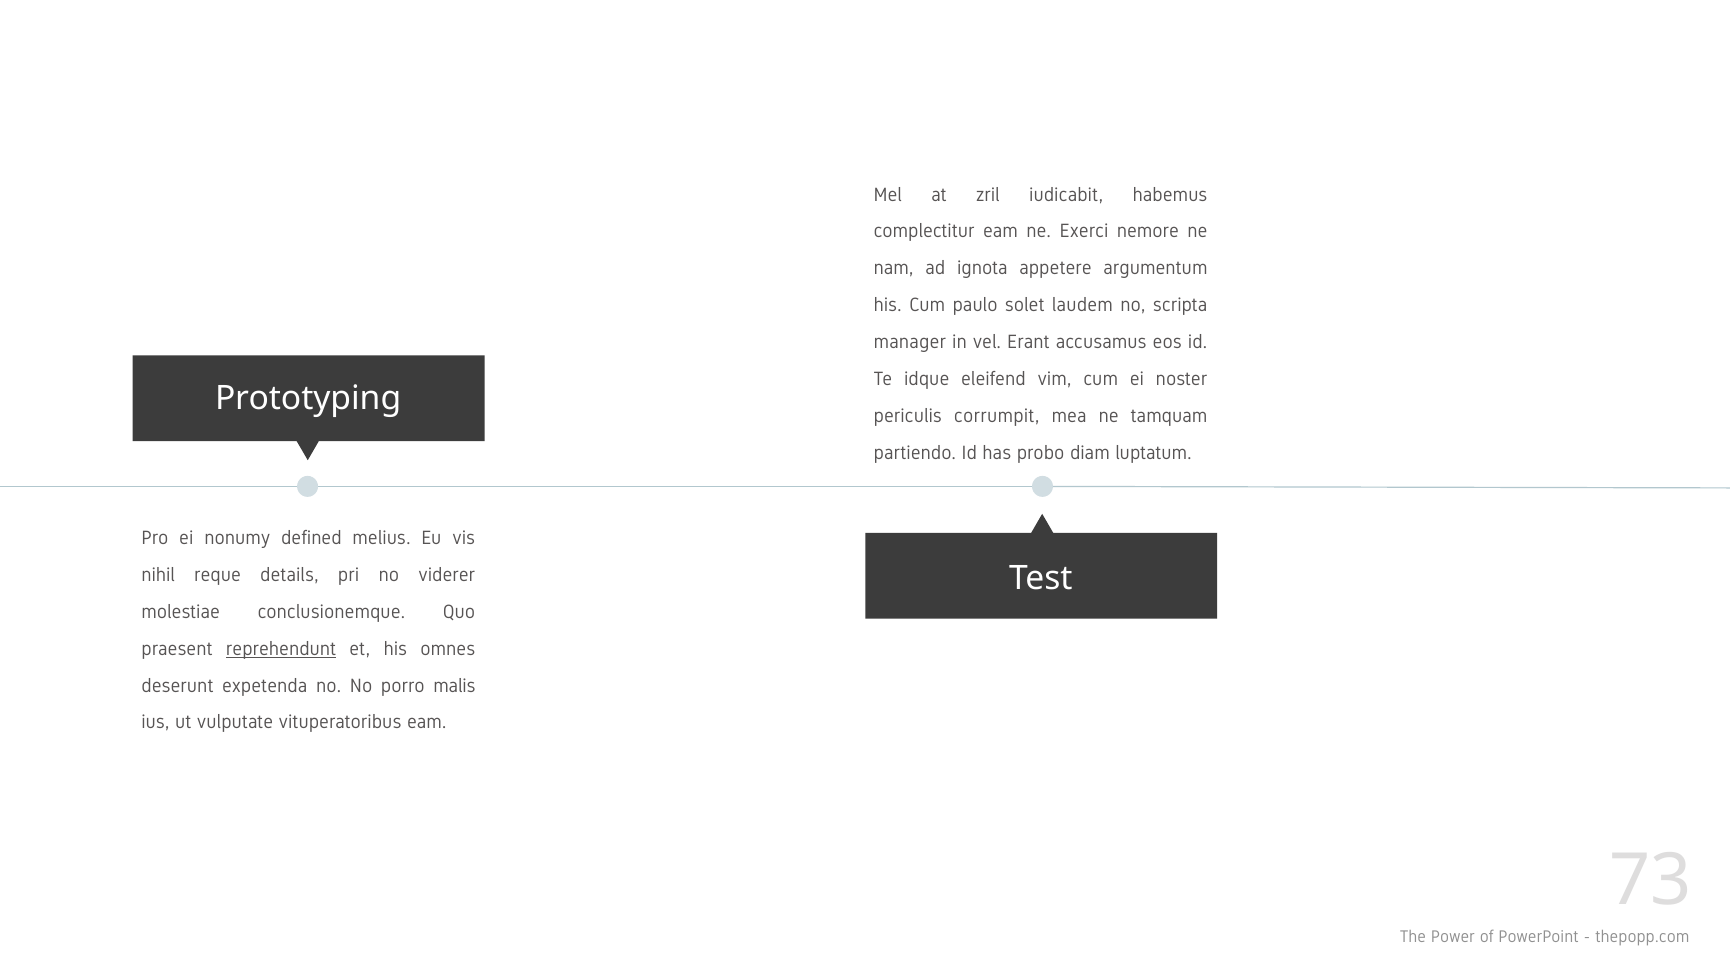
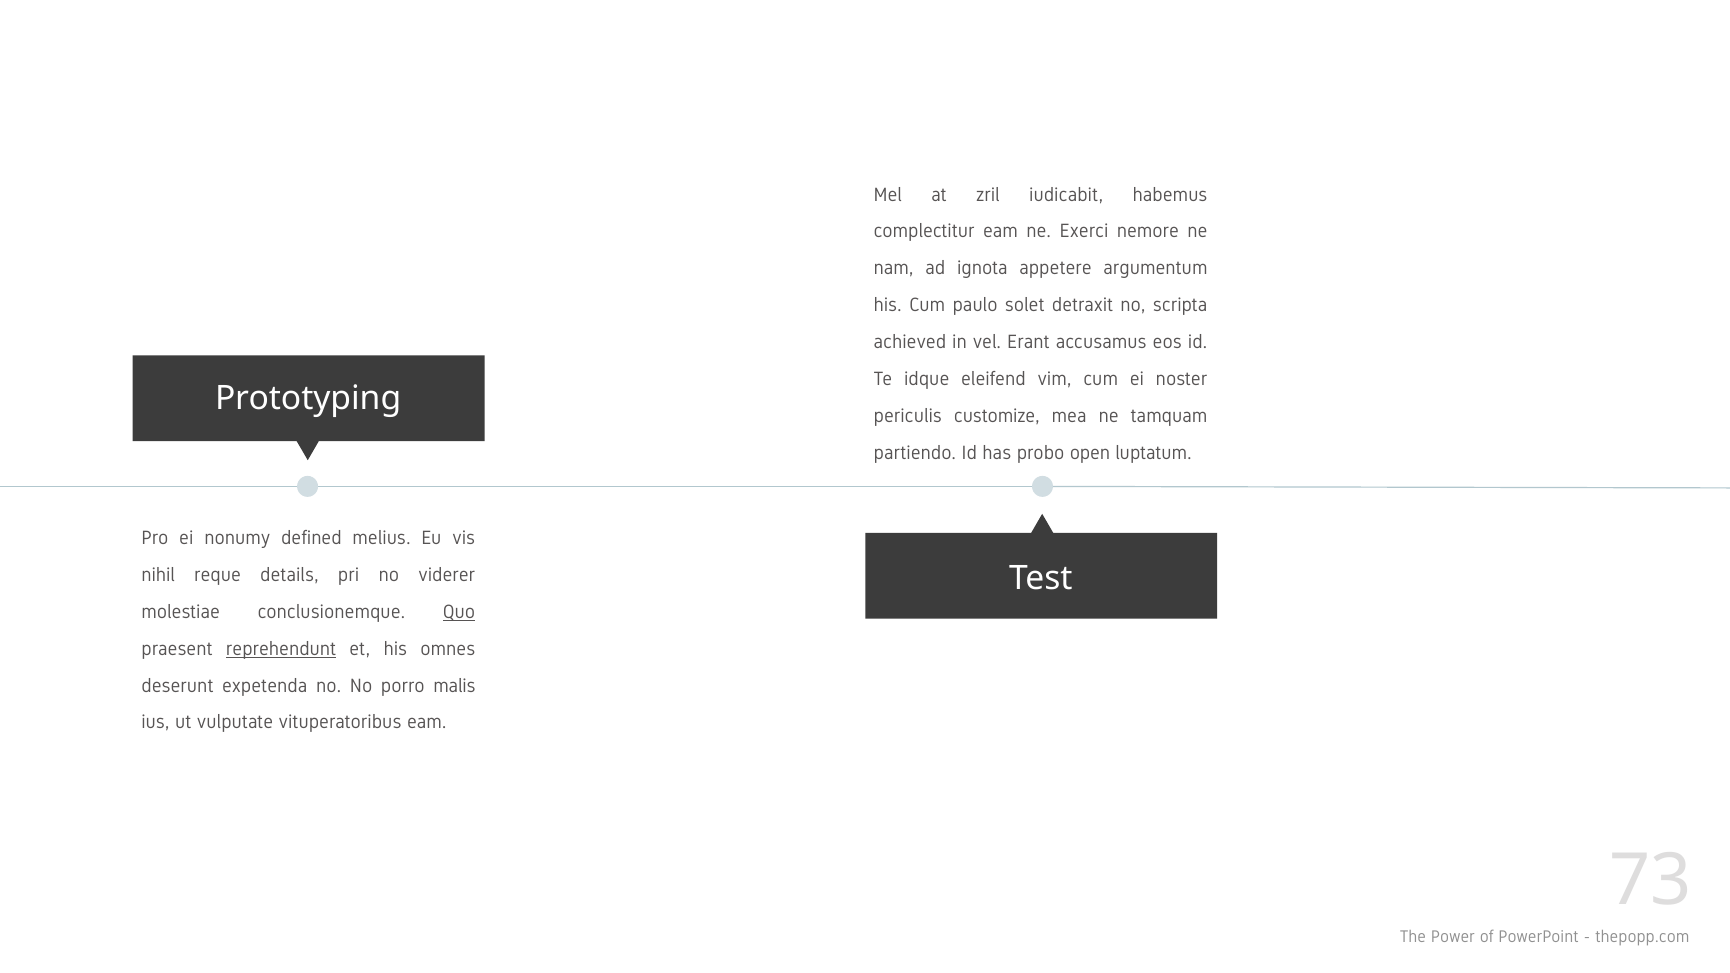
laudem: laudem -> detraxit
manager: manager -> achieved
corrumpit: corrumpit -> customize
diam: diam -> open
Quo underline: none -> present
